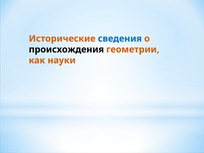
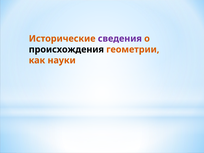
сведения colour: blue -> purple
